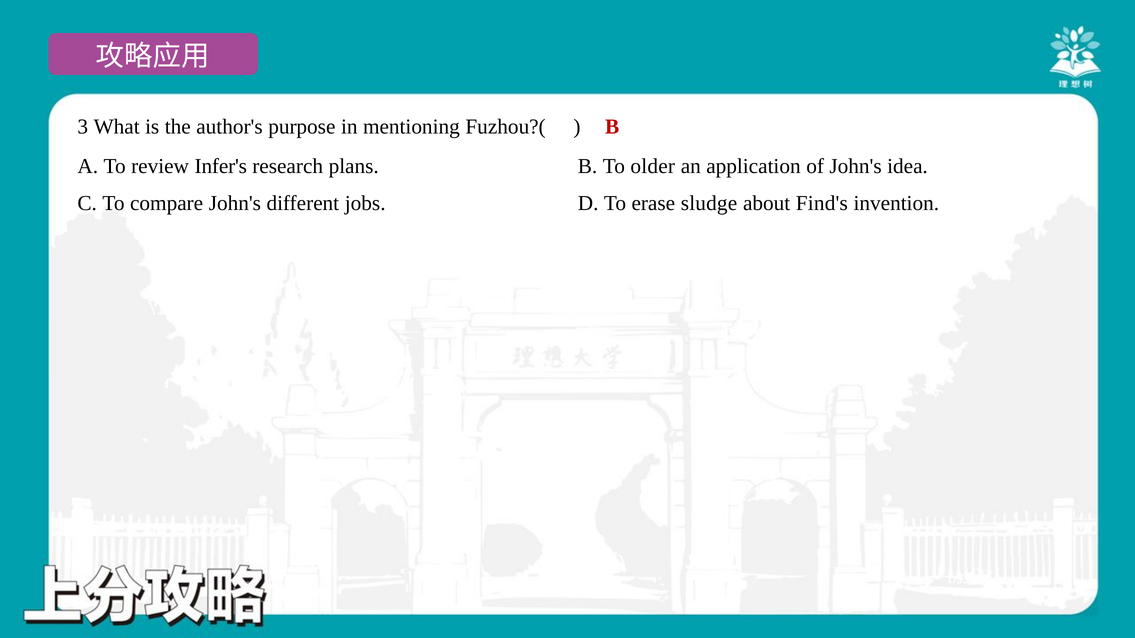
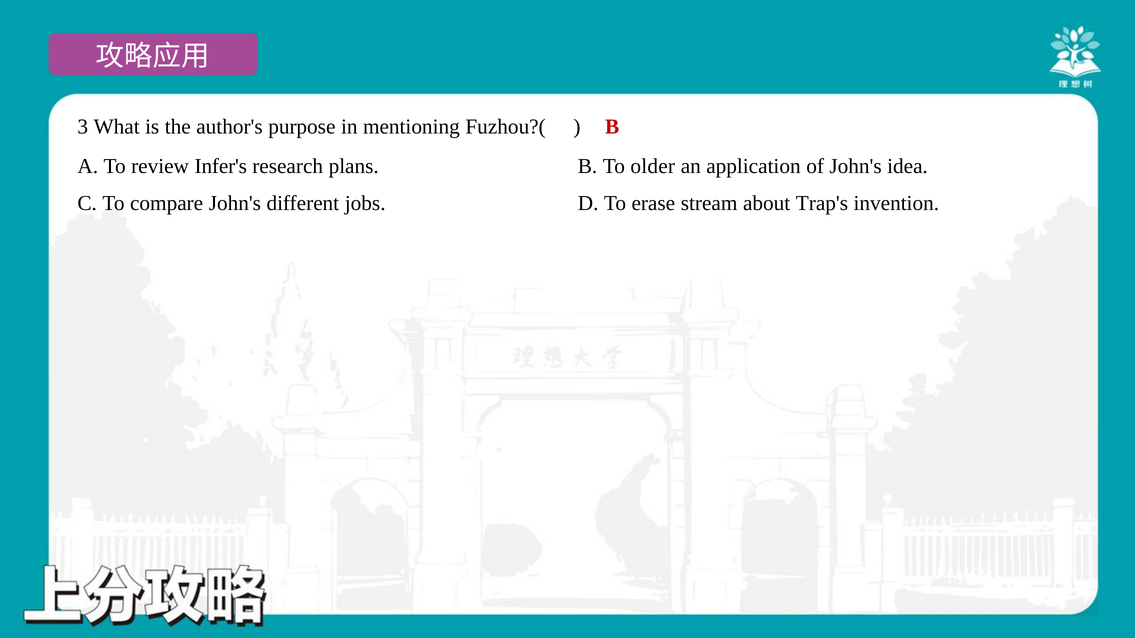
sludge: sludge -> stream
Find's: Find's -> Trap's
